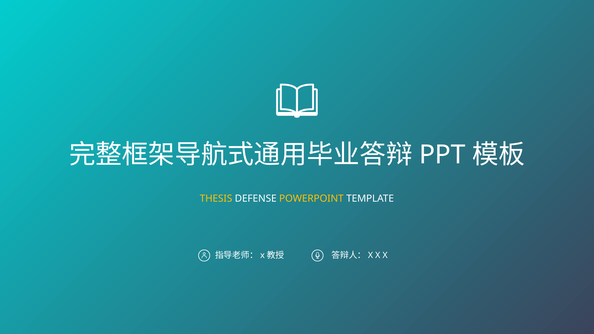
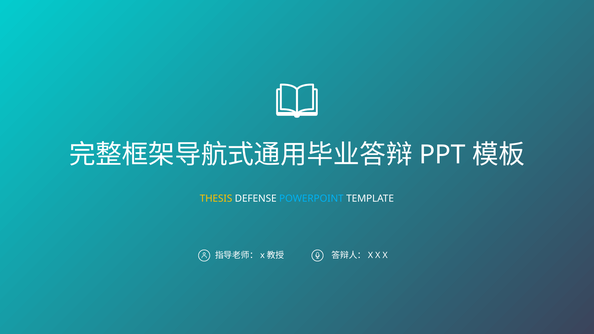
POWERPOINT colour: yellow -> light blue
